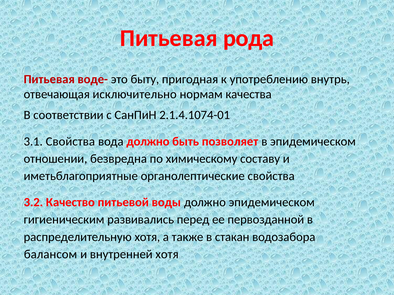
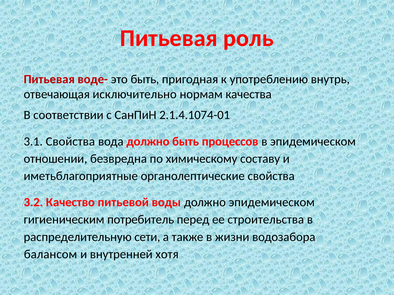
рода: рода -> роль
это быту: быту -> быть
позволяет: позволяет -> процессов
развивались: развивались -> потребитель
первозданной: первозданной -> строительства
распределительную хотя: хотя -> сети
стакан: стакан -> жизни
